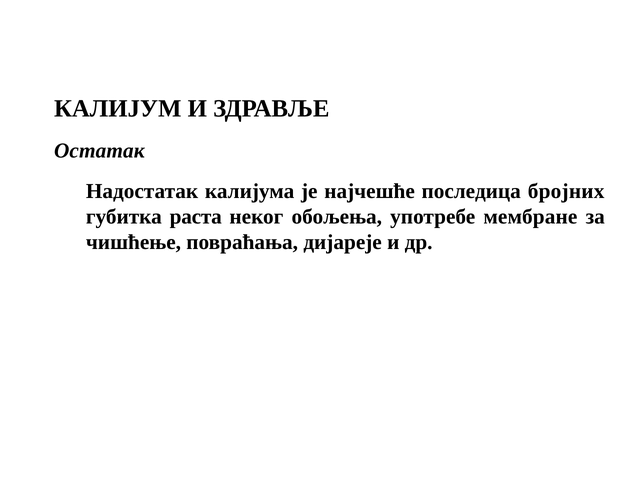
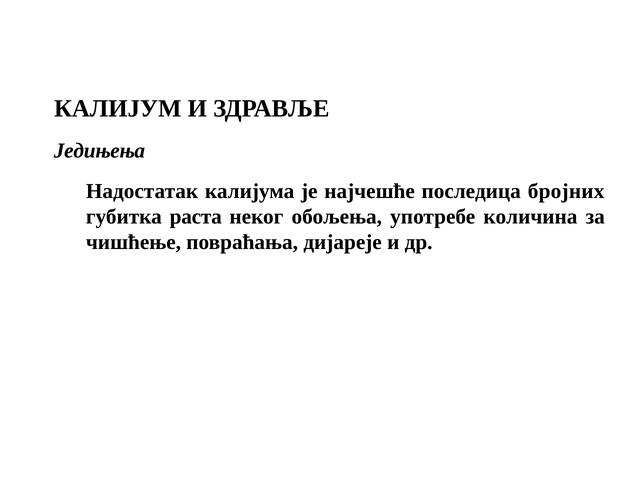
Остатак: Остатак -> Једињења
мембране: мембране -> количина
